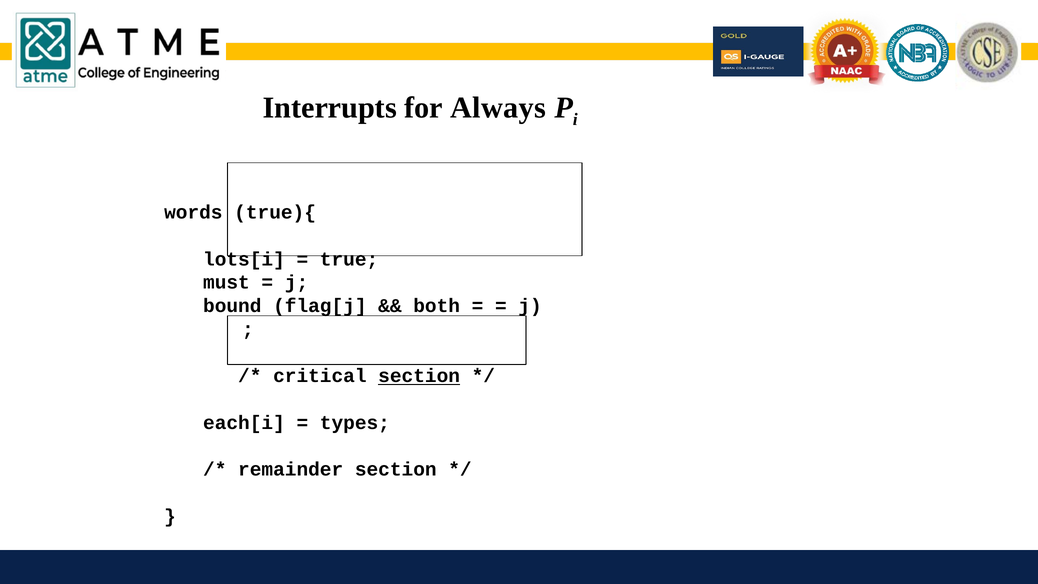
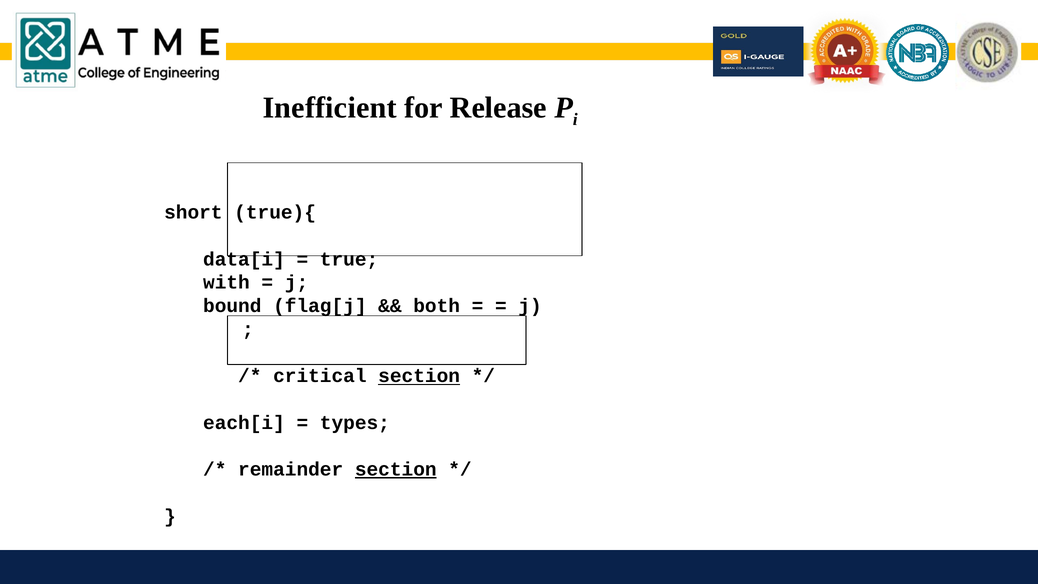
Interrupts: Interrupts -> Inefficient
Always: Always -> Release
words: words -> short
lots[i: lots[i -> data[i
must: must -> with
section at (396, 469) underline: none -> present
